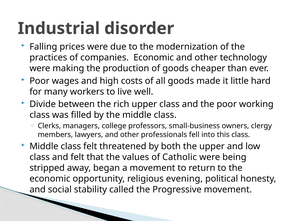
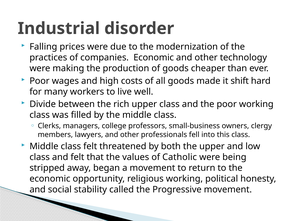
little: little -> shift
religious evening: evening -> working
